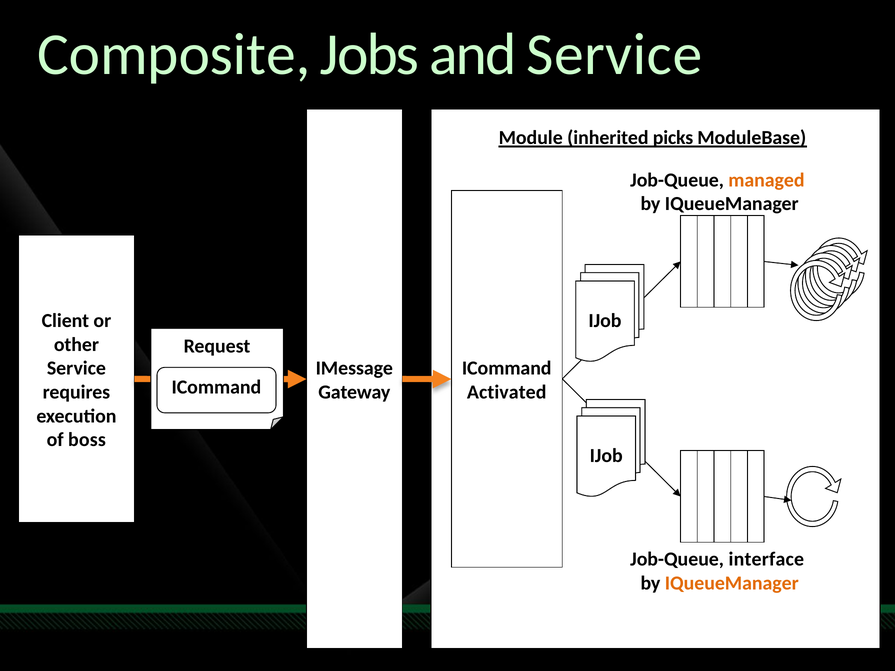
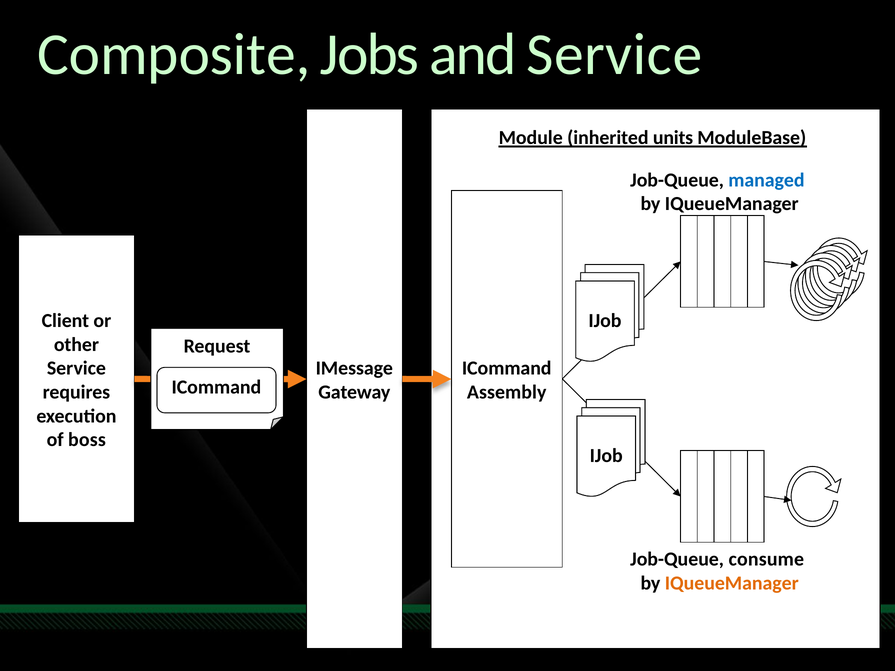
picks: picks -> units
managed colour: orange -> blue
Activated: Activated -> Assembly
interface: interface -> consume
